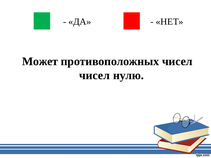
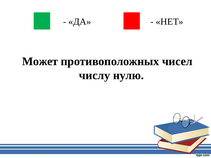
чисел at (94, 76): чисел -> числу
